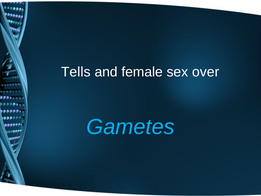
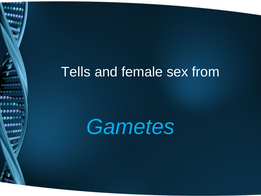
over: over -> from
